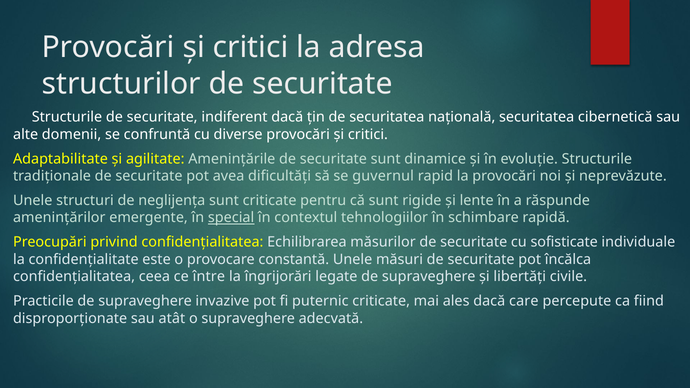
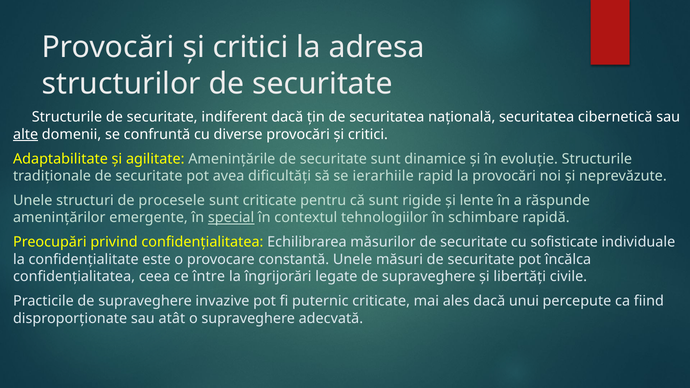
alte underline: none -> present
guvernul: guvernul -> ierarhiile
neglijența: neglijența -> procesele
care: care -> unui
